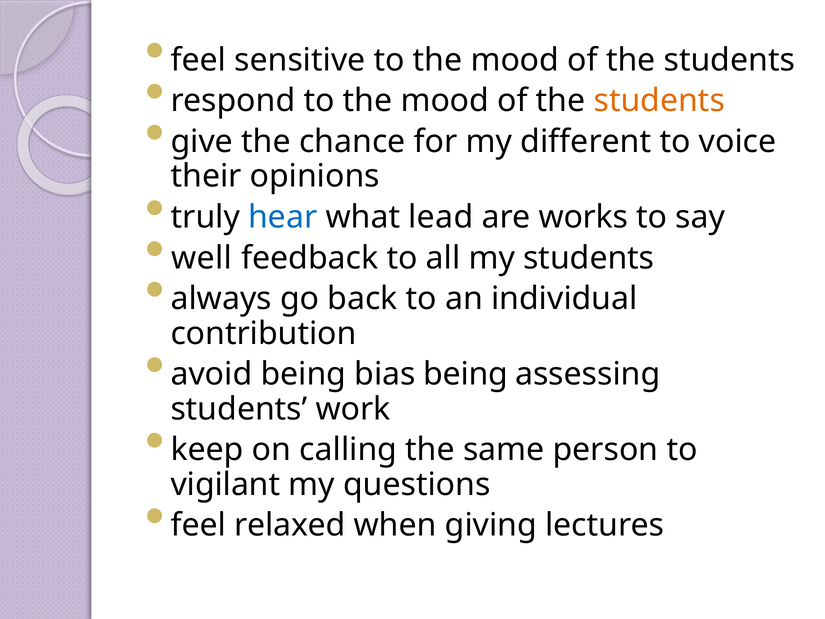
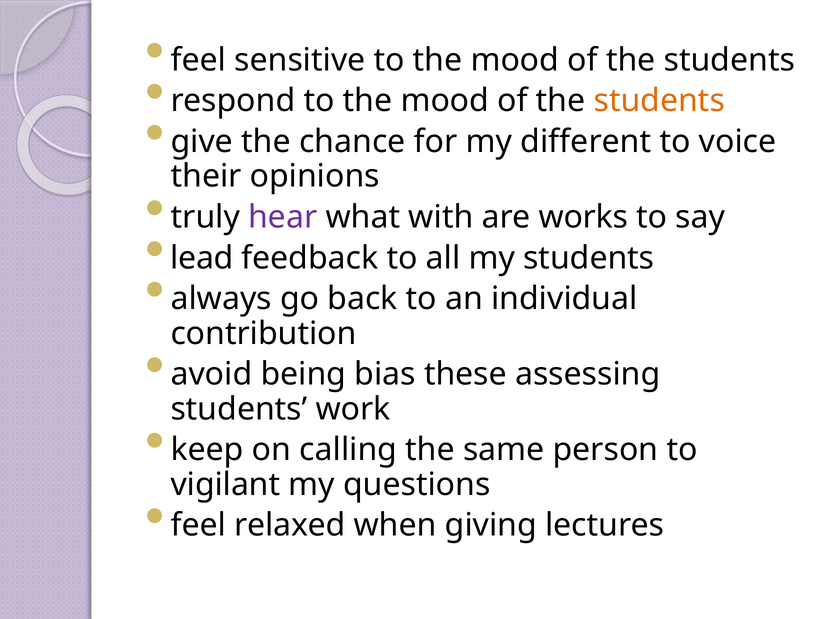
hear colour: blue -> purple
lead: lead -> with
well: well -> lead
bias being: being -> these
